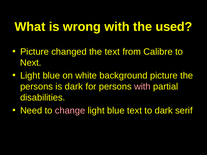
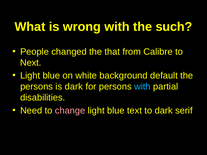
used: used -> such
Picture at (35, 52): Picture -> People
the text: text -> that
background picture: picture -> default
with at (142, 87) colour: pink -> light blue
